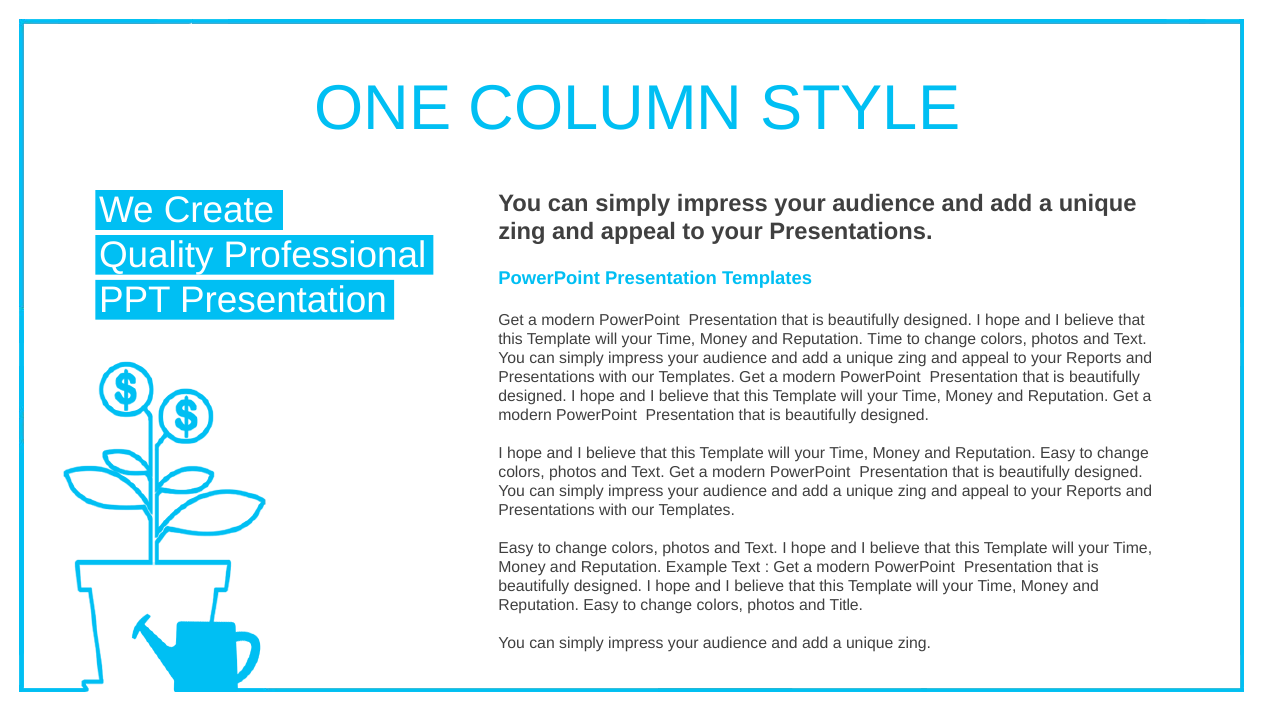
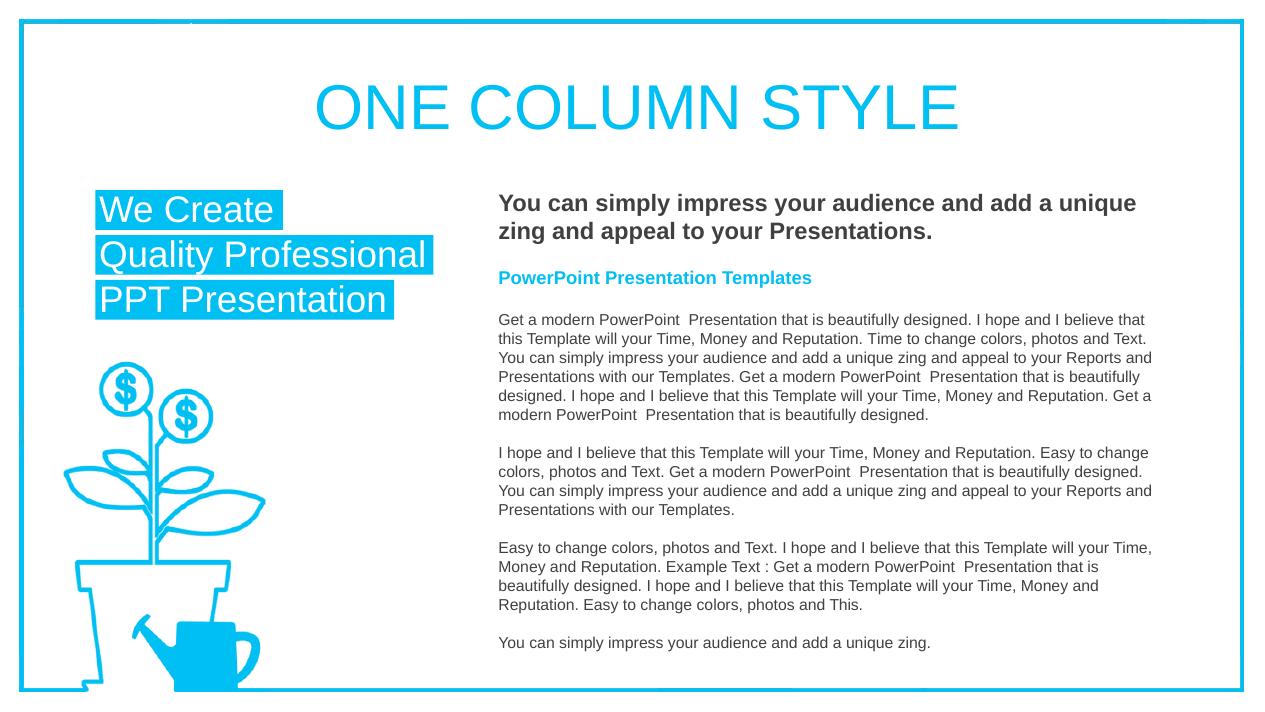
and Title: Title -> This
